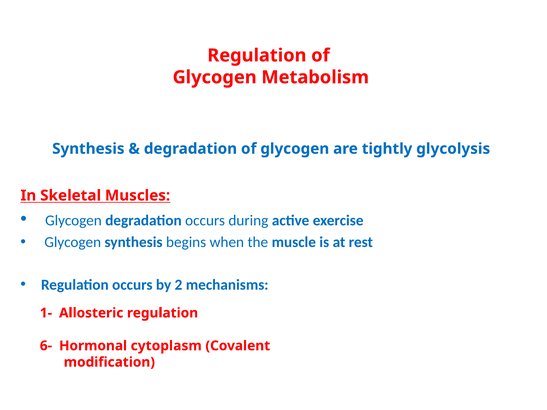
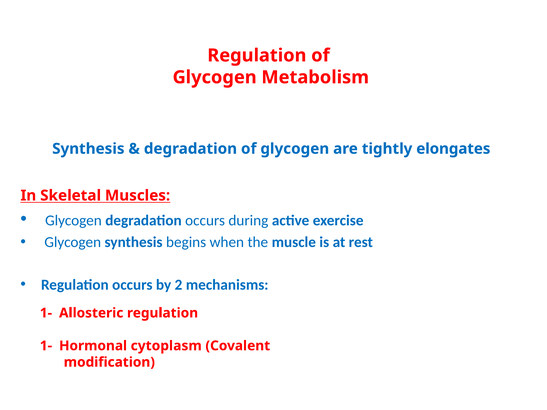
glycolysis: glycolysis -> elongates
6- at (46, 346): 6- -> 1-
